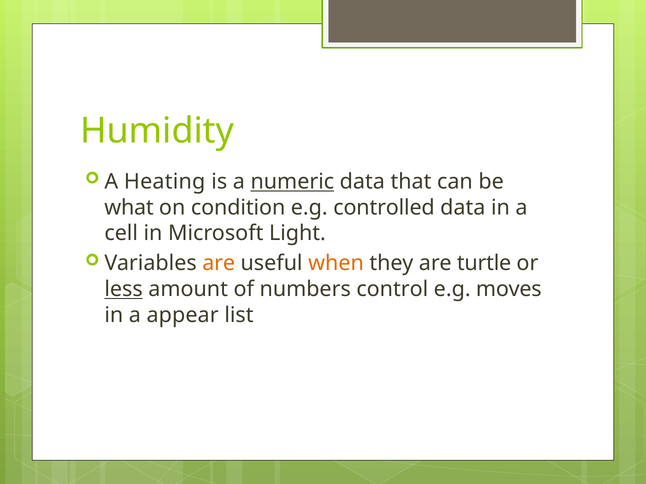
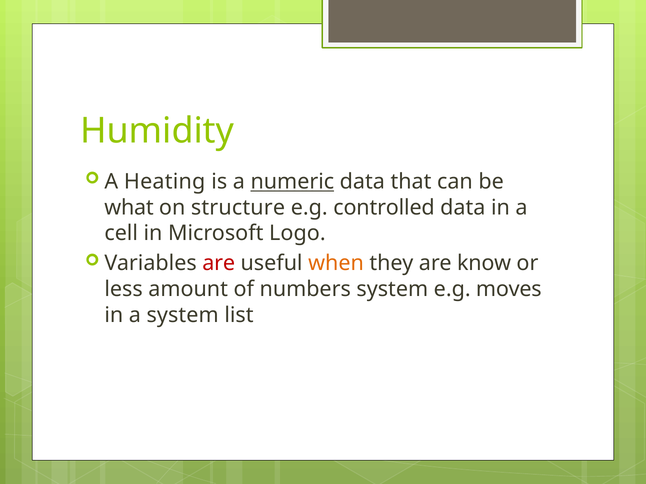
condition: condition -> structure
Light: Light -> Logo
are at (219, 264) colour: orange -> red
turtle: turtle -> know
less underline: present -> none
numbers control: control -> system
a appear: appear -> system
